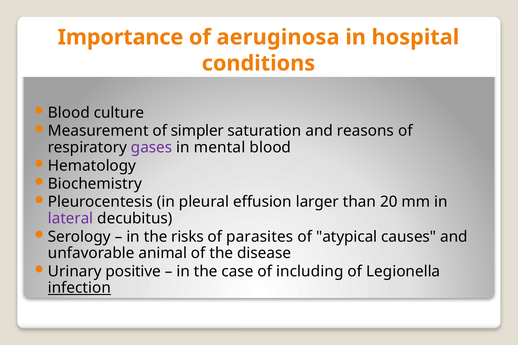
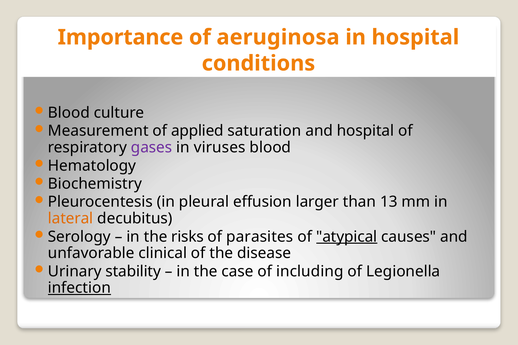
simpler: simpler -> applied
and reasons: reasons -> hospital
mental: mental -> viruses
20: 20 -> 13
lateral colour: purple -> orange
atypical underline: none -> present
animal: animal -> clinical
positive: positive -> stability
